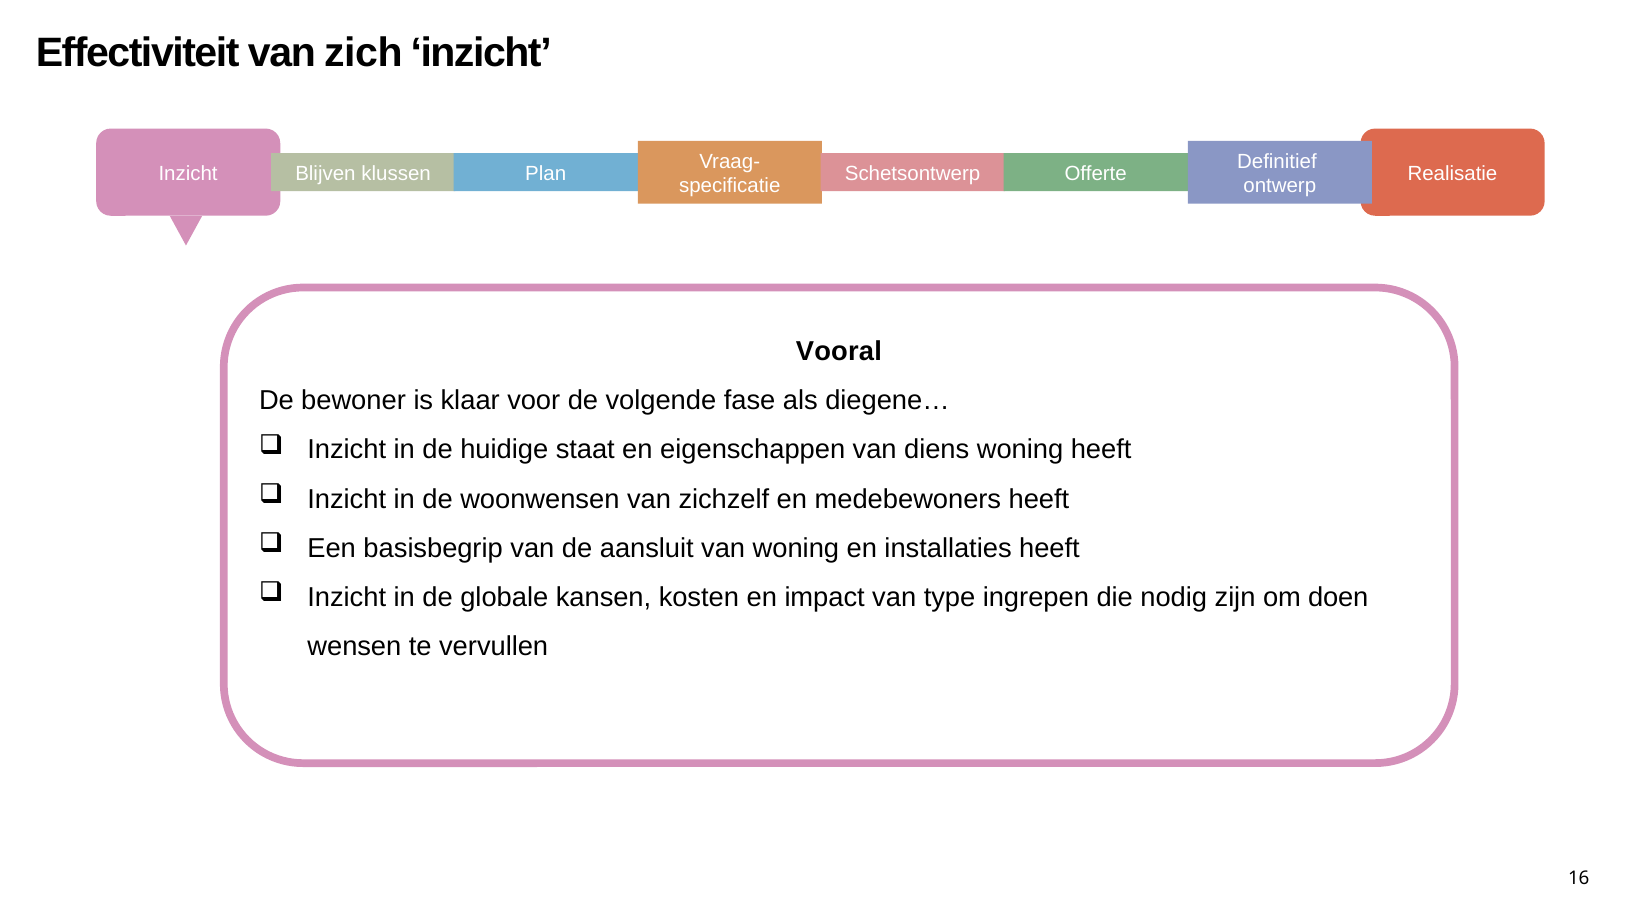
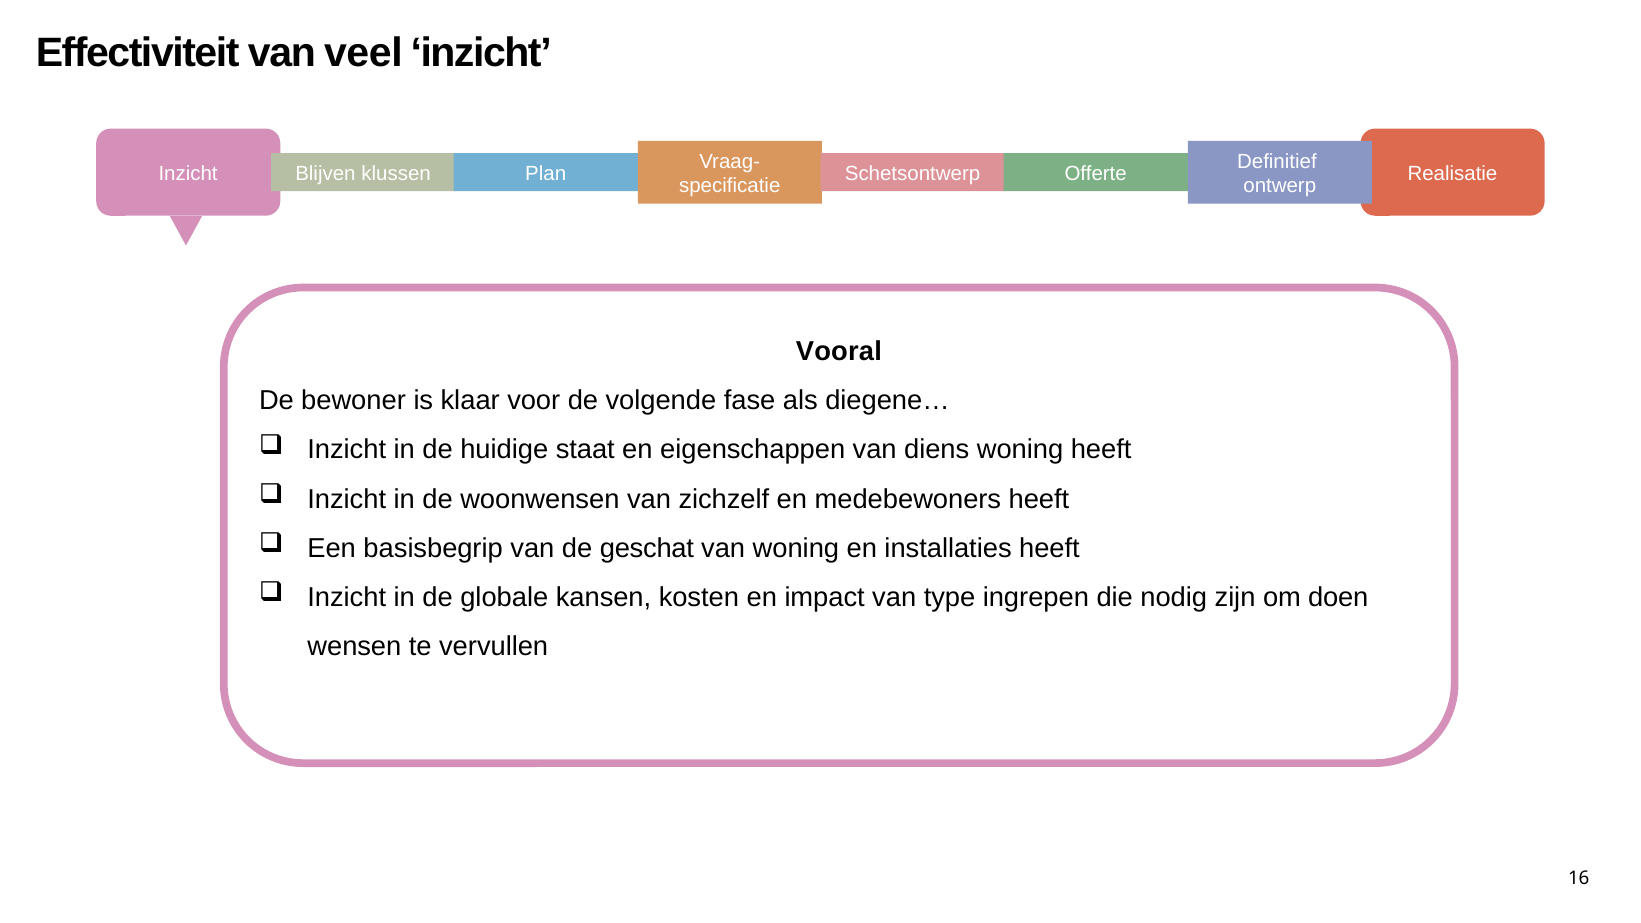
zich: zich -> veel
aansluit: aansluit -> geschat
